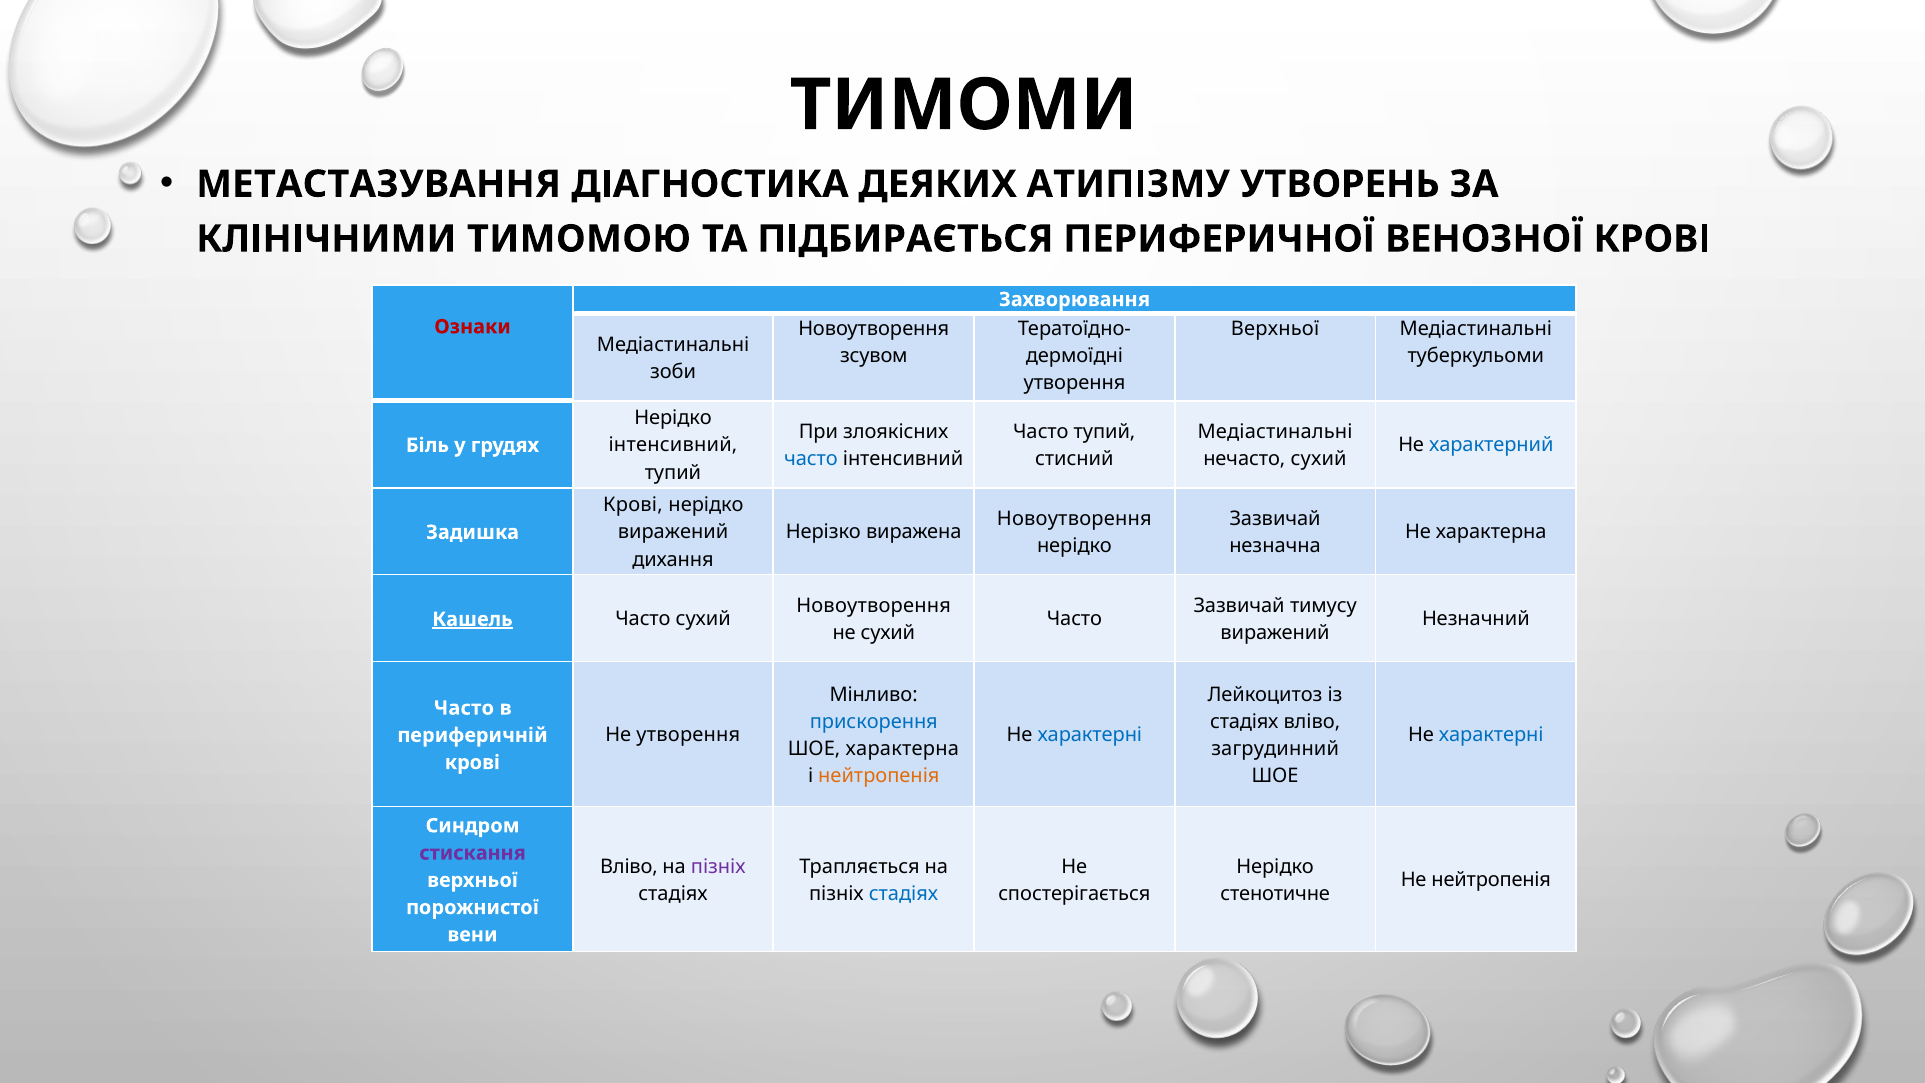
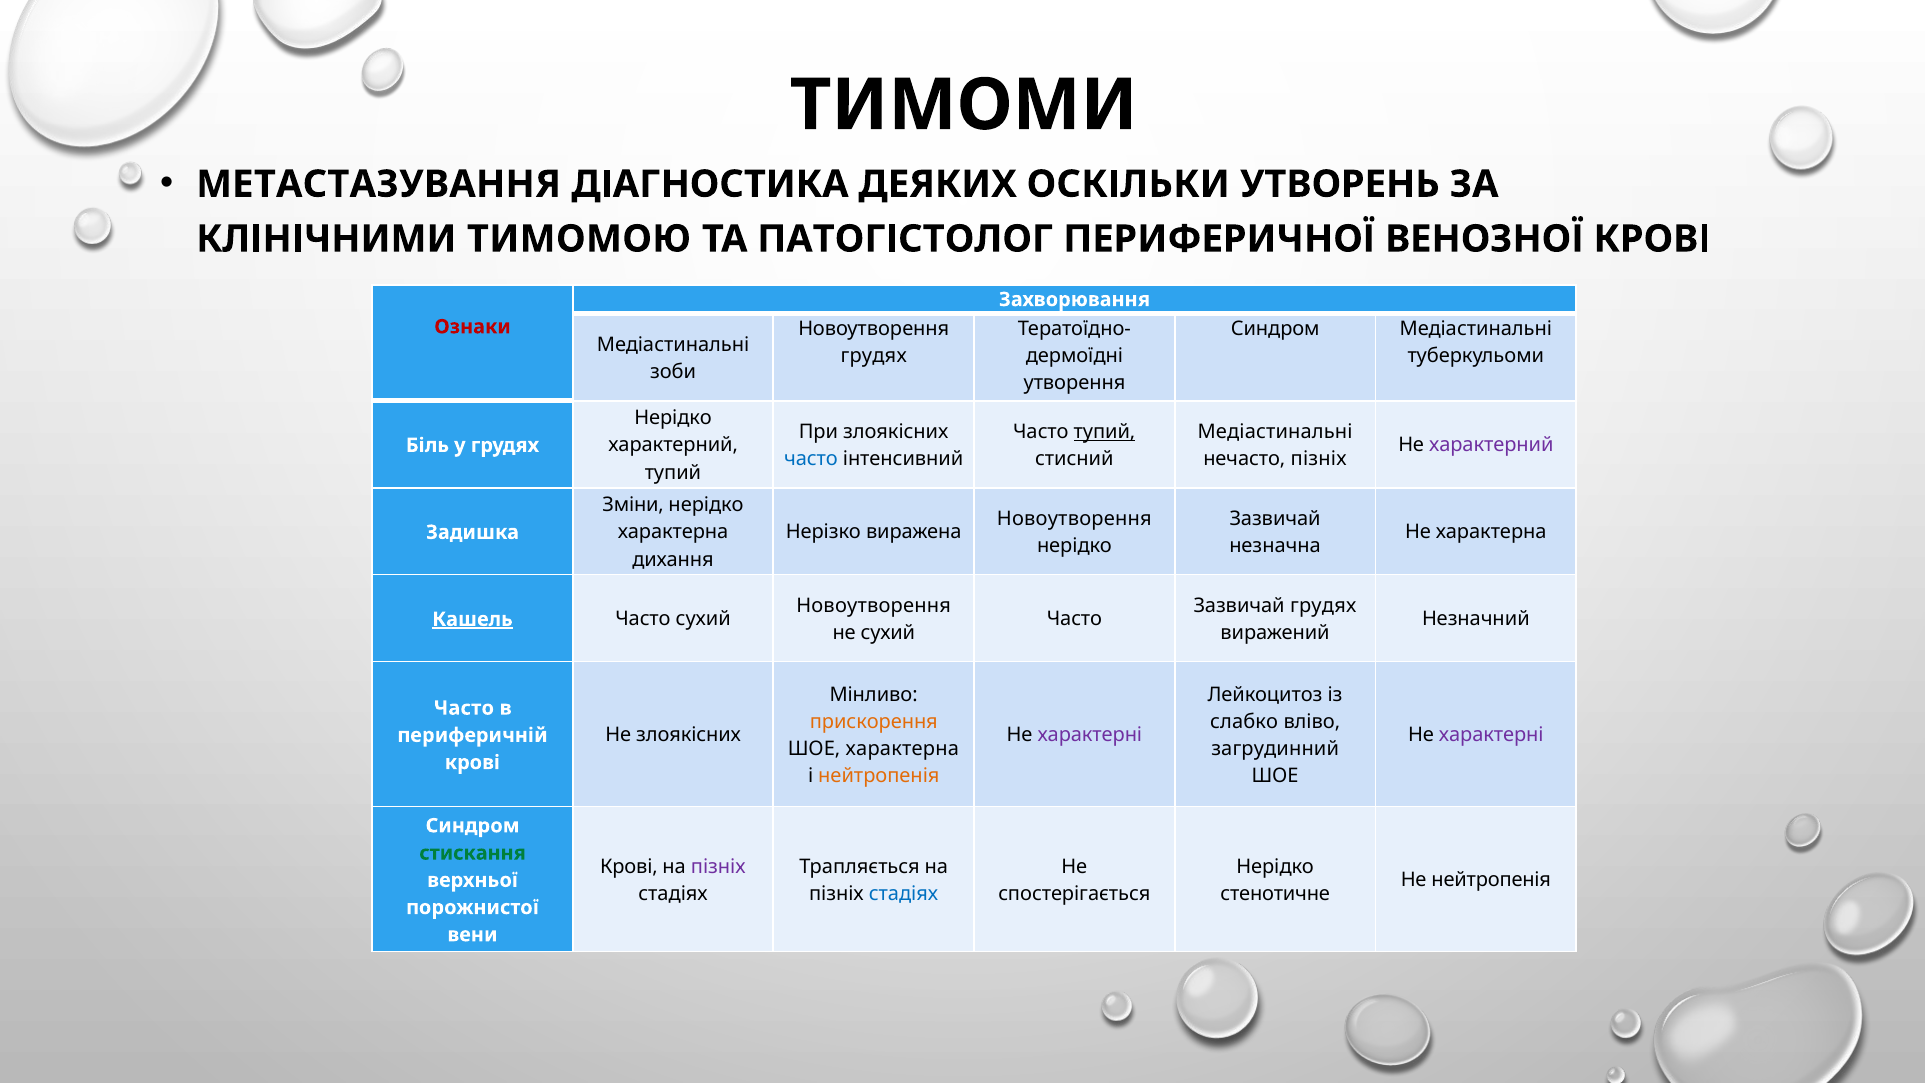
АТИПІЗМУ: АТИПІЗМУ -> ОСКІЛЬКИ
ПІДБИРАЄТЬСЯ: ПІДБИРАЄТЬСЯ -> ПАТОГІСТОЛОГ
Верхньої at (1275, 328): Верхньої -> Синдром
зсувом at (874, 356): зсувом -> грудях
тупий at (1104, 432) underline: none -> present
інтенсивний at (673, 445): інтенсивний -> характерний
характерний at (1491, 445) colour: blue -> purple
нечасто сухий: сухий -> пізніх
Крові at (633, 505): Крові -> Зміни
виражений at (673, 532): виражений -> характерна
Зазвичай тимусу: тимусу -> грудях
прискорення colour: blue -> orange
стадіях at (1244, 722): стадіях -> слабко
Не утворення: утворення -> злоякісних
характерні at (1090, 735) colour: blue -> purple
характерні at (1491, 735) colour: blue -> purple
стискання colour: purple -> green
Вліво at (629, 866): Вліво -> Крові
